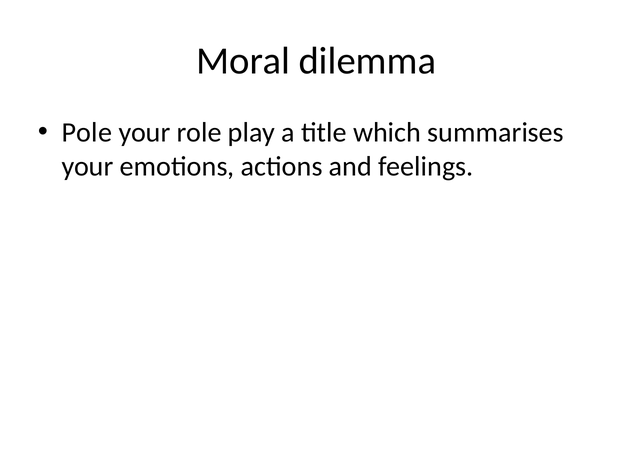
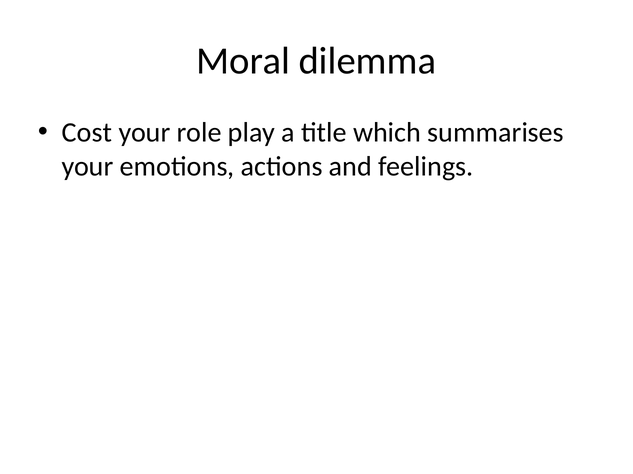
Pole: Pole -> Cost
